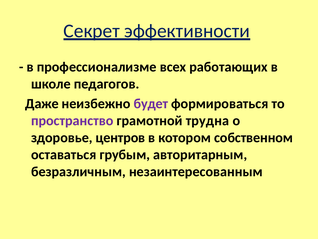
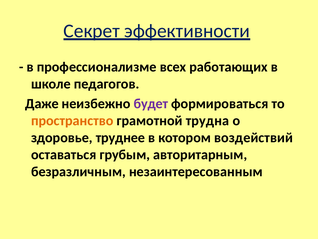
пространство colour: purple -> orange
центров: центров -> труднее
собственном: собственном -> воздействий
